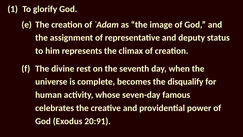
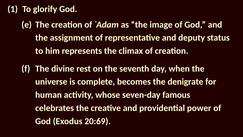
disqualify: disqualify -> denigrate
20:91: 20:91 -> 20:69
